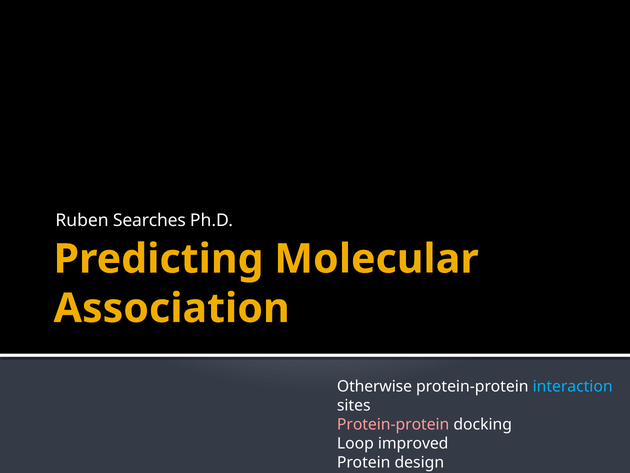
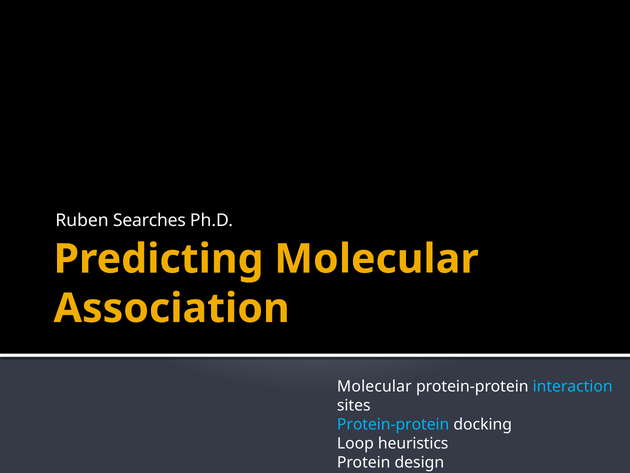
Otherwise at (374, 386): Otherwise -> Molecular
Protein-protein at (393, 424) colour: pink -> light blue
improved: improved -> heuristics
